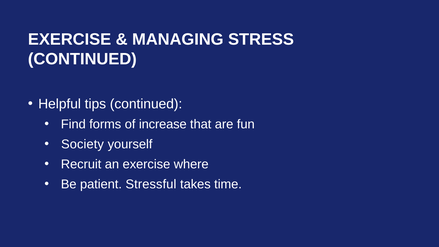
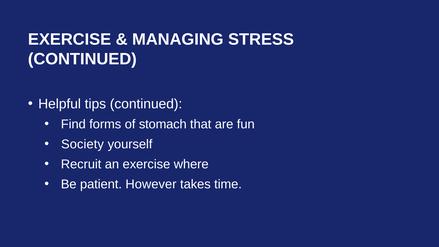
increase: increase -> stomach
Stressful: Stressful -> However
